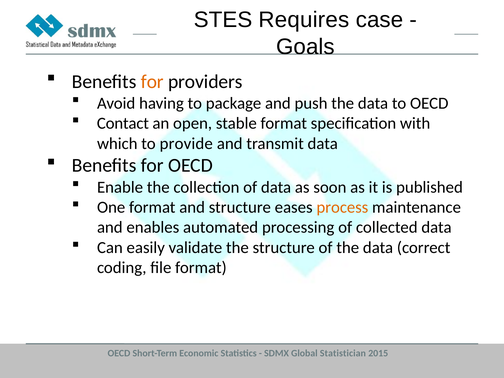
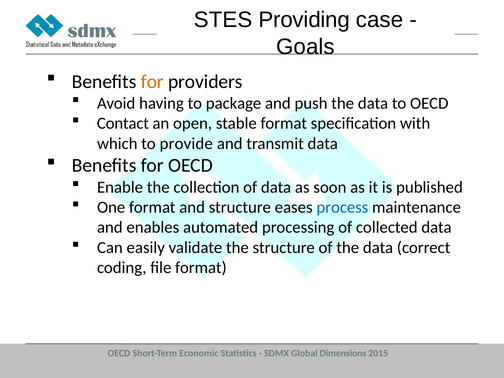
Requires: Requires -> Providing
process colour: orange -> blue
Statistician: Statistician -> Dimensions
